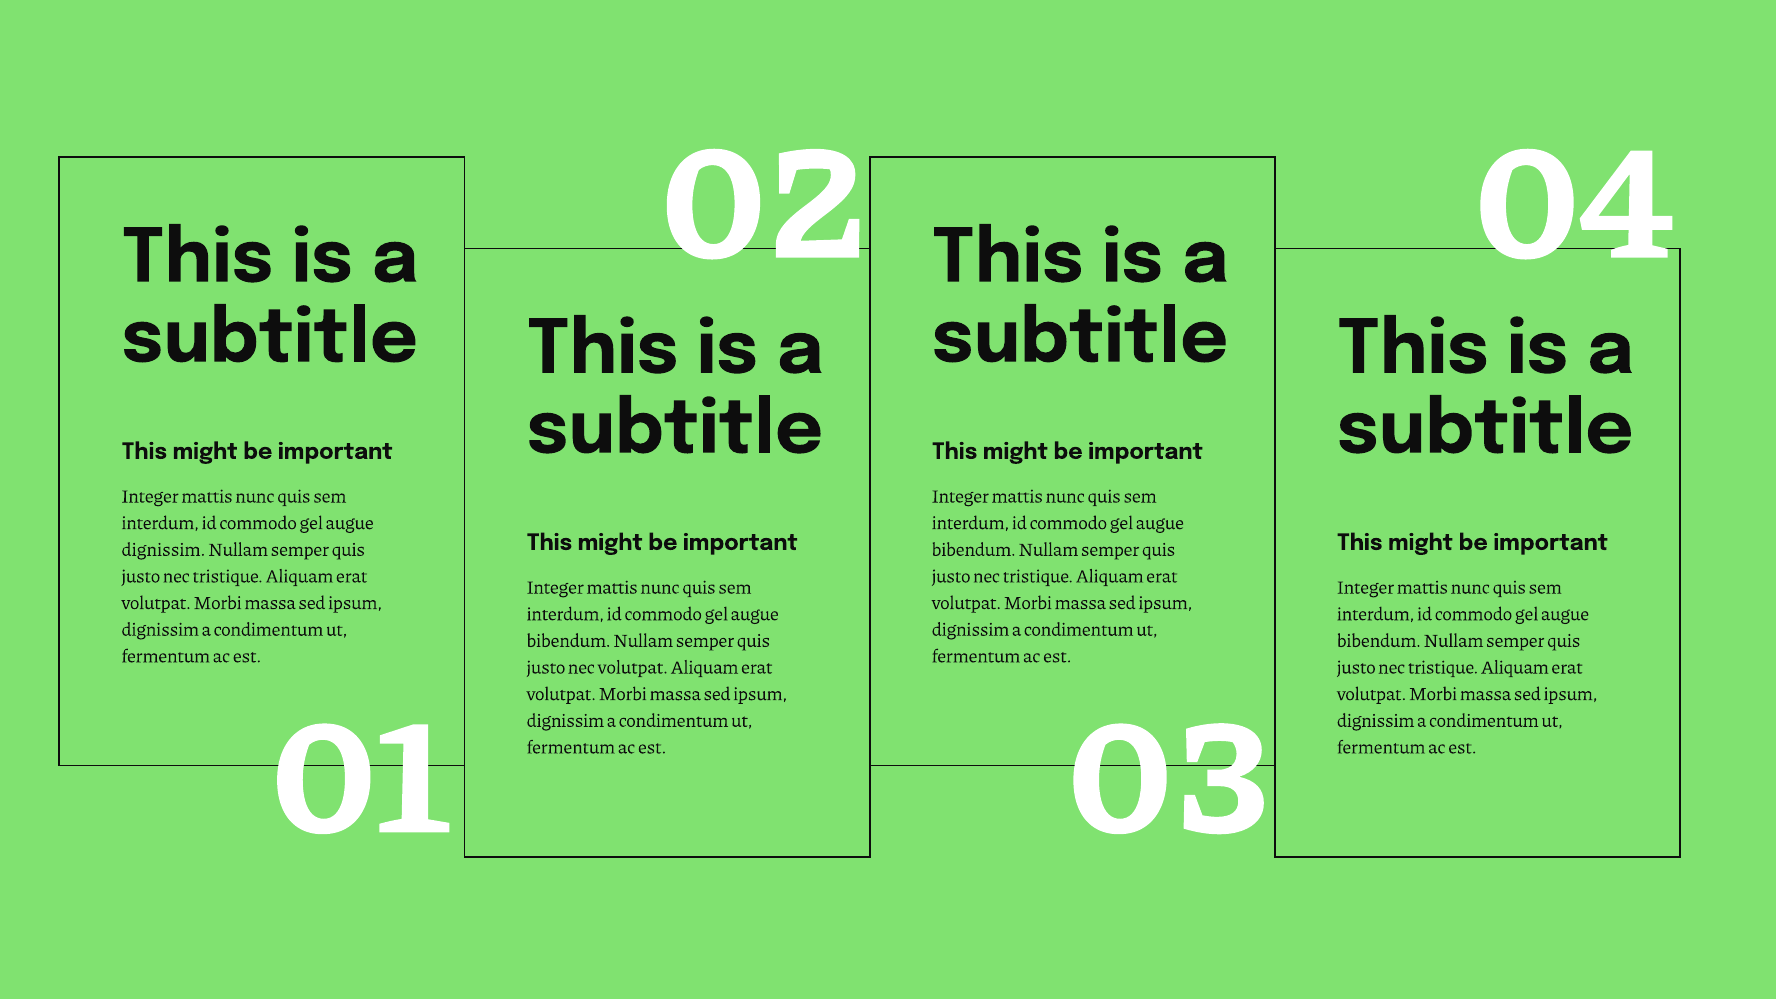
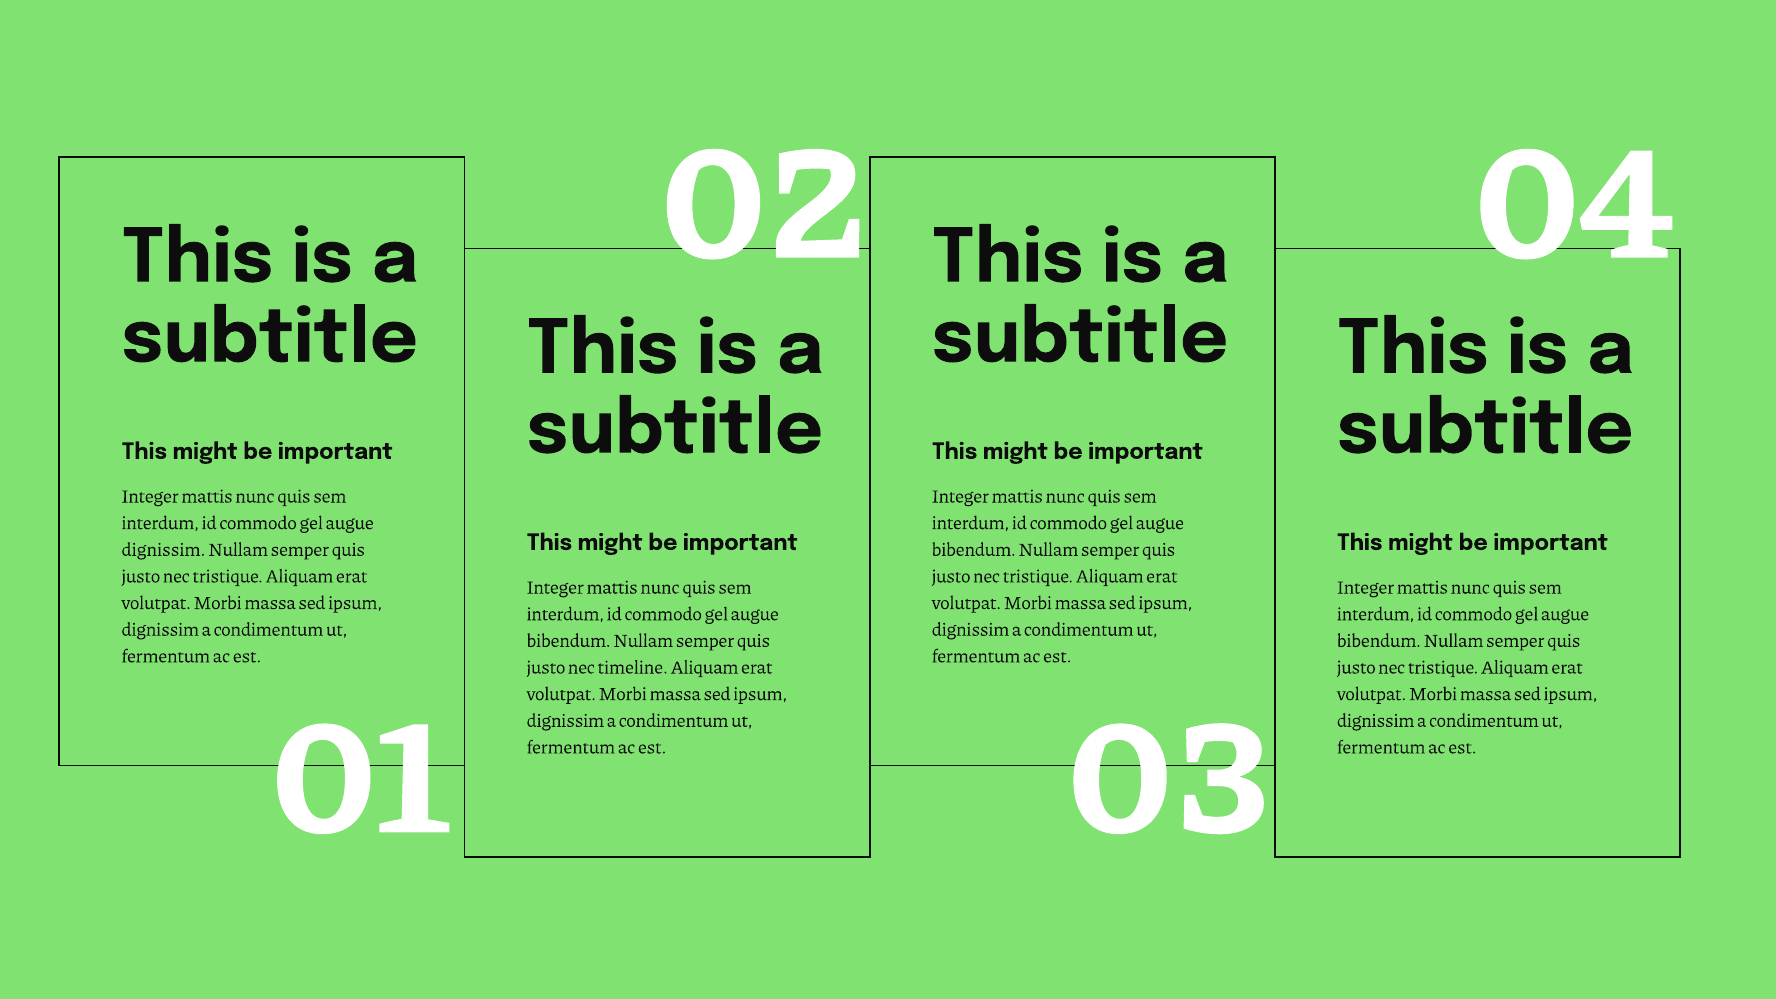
nec volutpat: volutpat -> timeline
